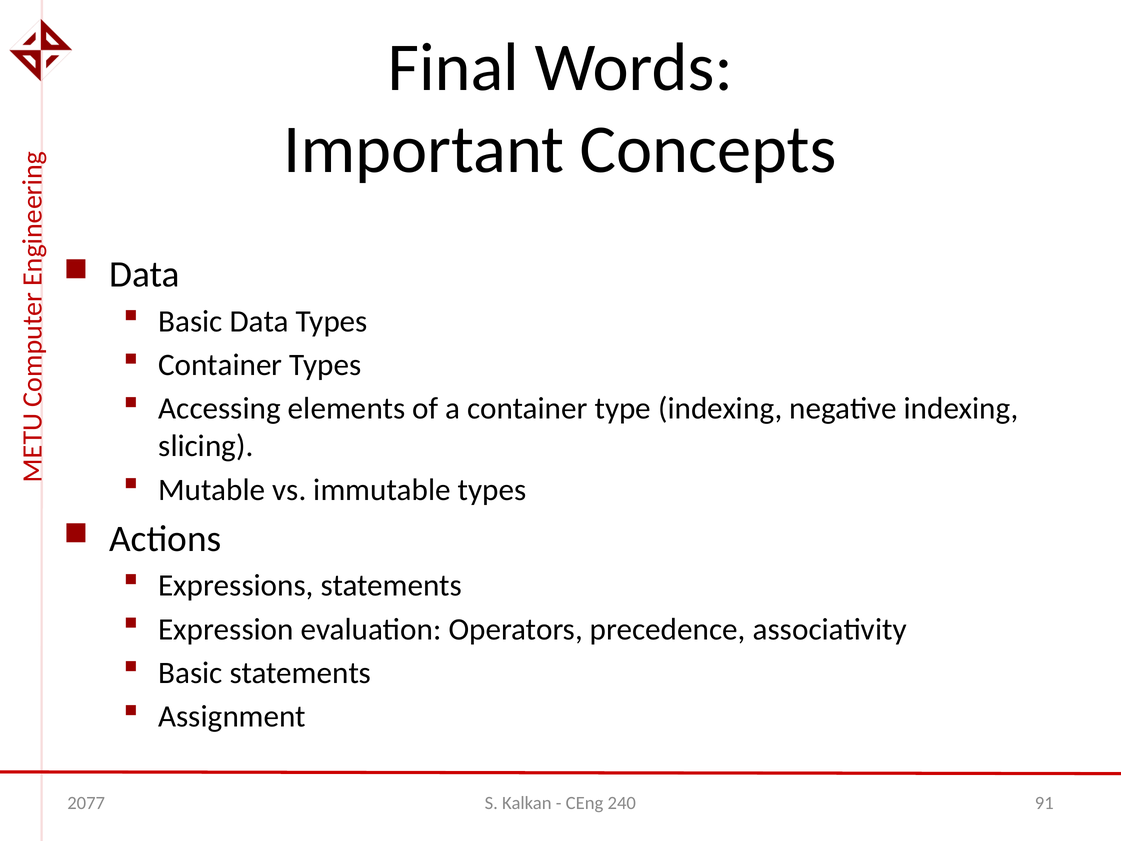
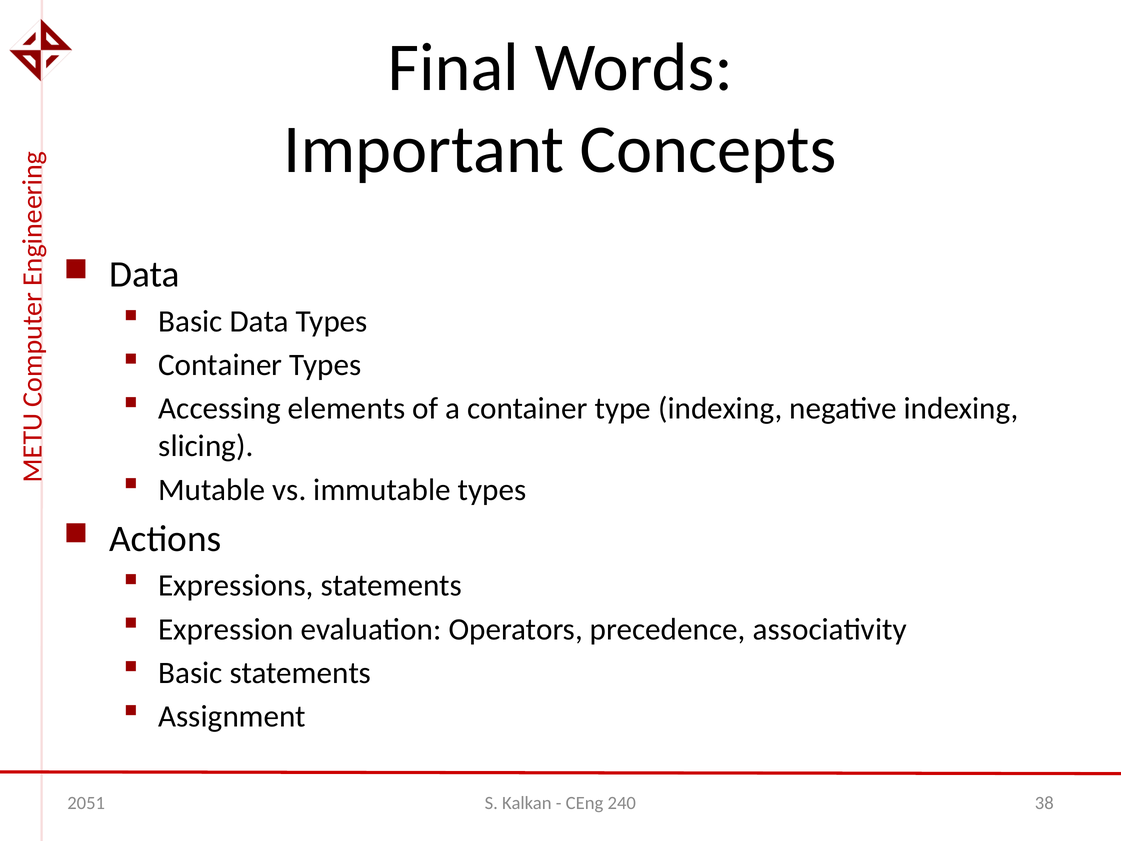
2077: 2077 -> 2051
91: 91 -> 38
